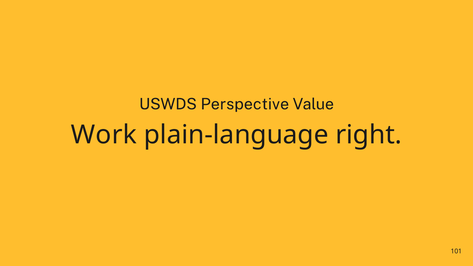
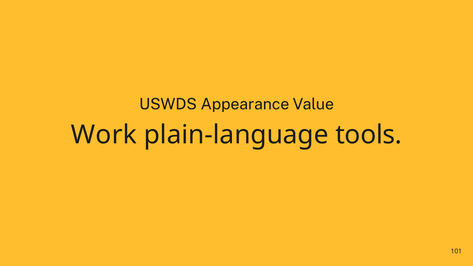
Perspective: Perspective -> Appearance
right: right -> tools
